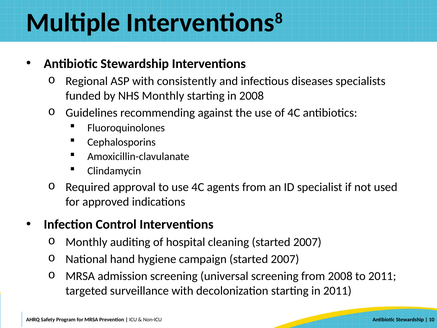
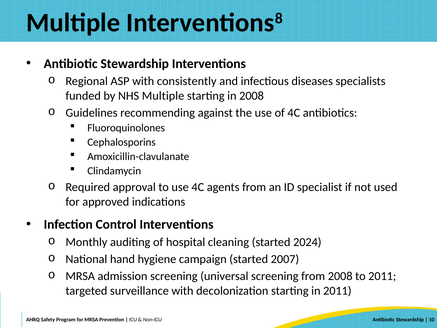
NHS Monthly: Monthly -> Multiple
cleaning started 2007: 2007 -> 2024
